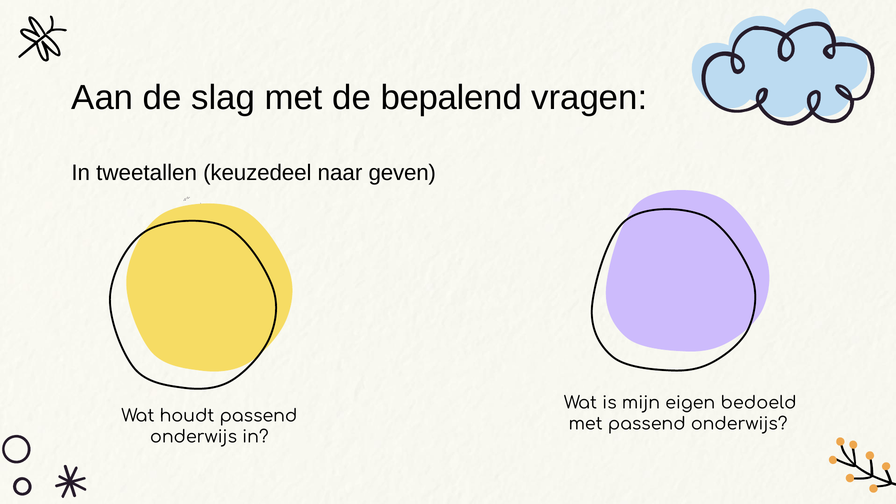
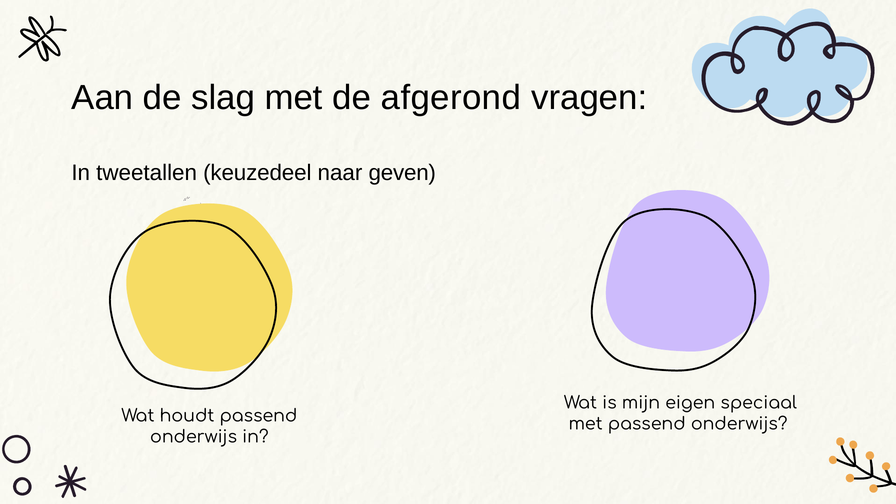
bepalend: bepalend -> afgerond
bedoeld: bedoeld -> speciaal
